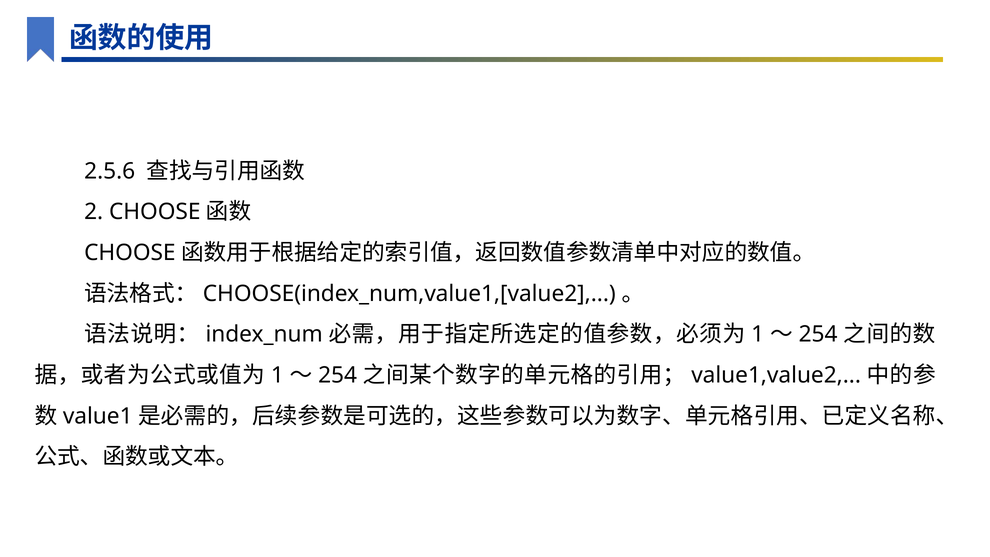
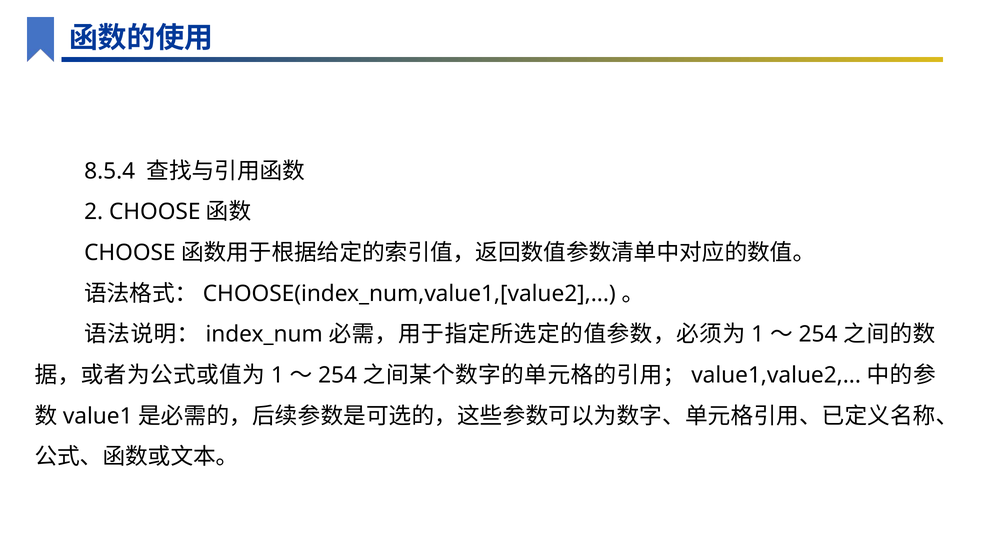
2.5.6: 2.5.6 -> 8.5.4
